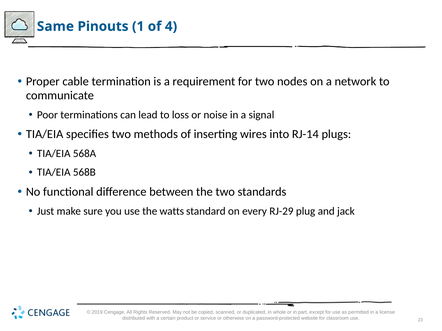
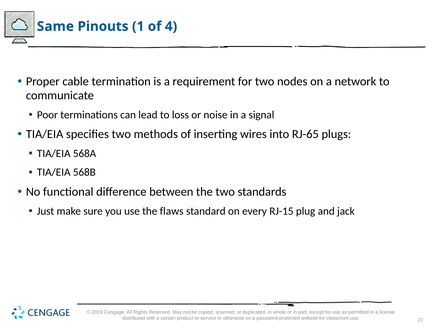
RJ-14: RJ-14 -> RJ-65
watts: watts -> flaws
RJ-29: RJ-29 -> RJ-15
